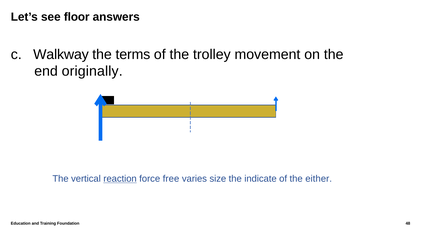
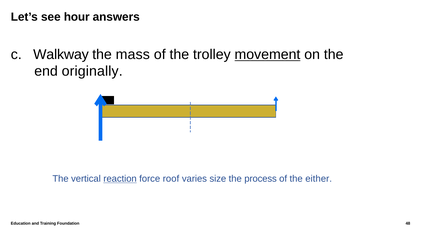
floor: floor -> hour
terms: terms -> mass
movement underline: none -> present
free: free -> roof
indicate: indicate -> process
